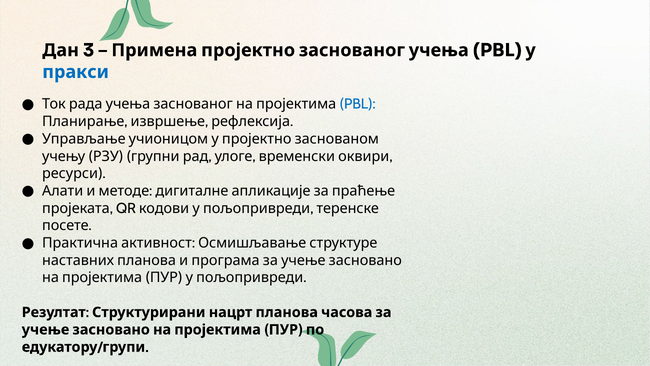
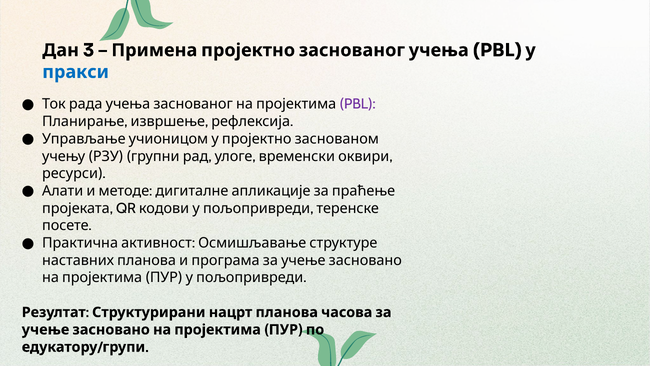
PBL at (358, 104) colour: blue -> purple
